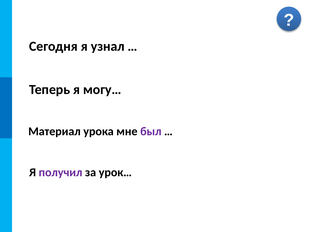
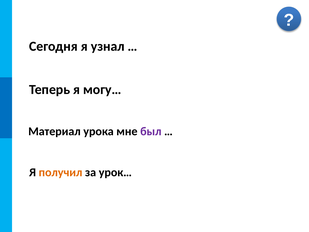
получил colour: purple -> orange
